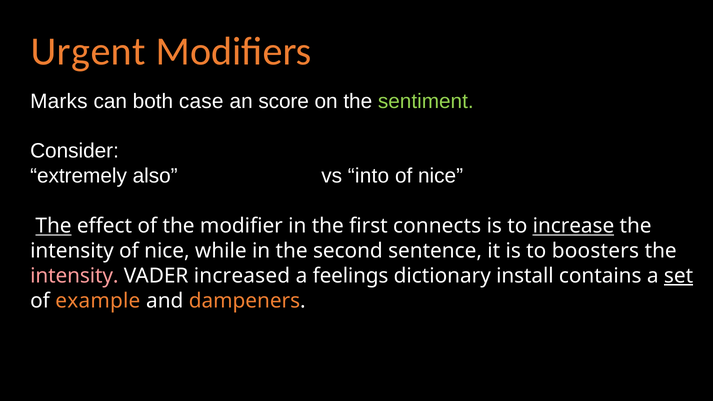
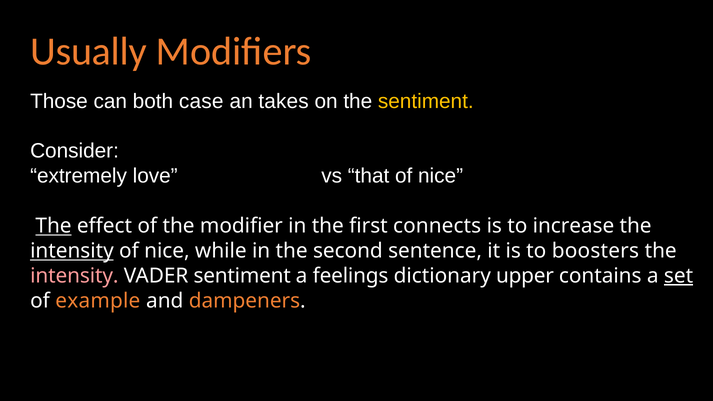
Urgent: Urgent -> Usually
Marks: Marks -> Those
score: score -> takes
sentiment at (426, 101) colour: light green -> yellow
also: also -> love
into: into -> that
increase underline: present -> none
intensity at (72, 251) underline: none -> present
VADER increased: increased -> sentiment
install: install -> upper
